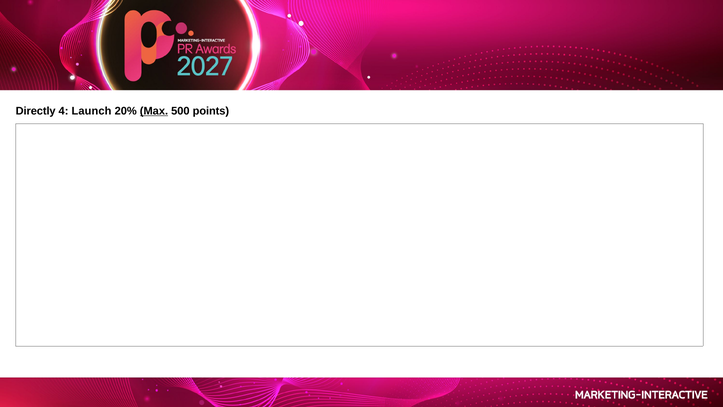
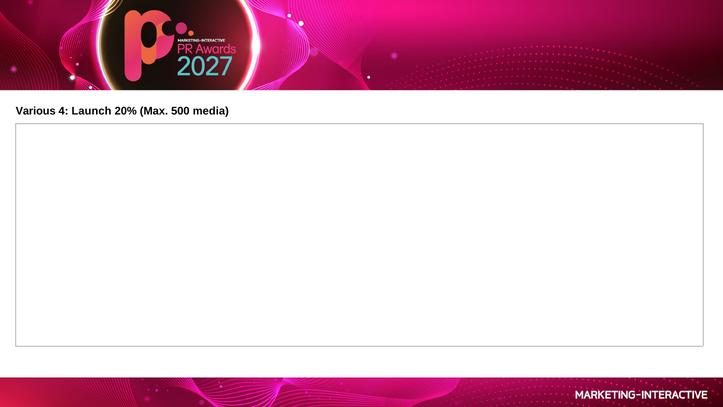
Directly: Directly -> Various
Max underline: present -> none
points: points -> media
